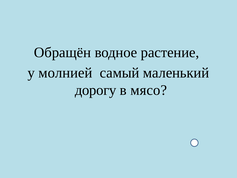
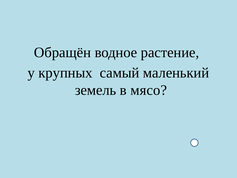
молнией: молнией -> крупных
дорогу: дорогу -> земель
